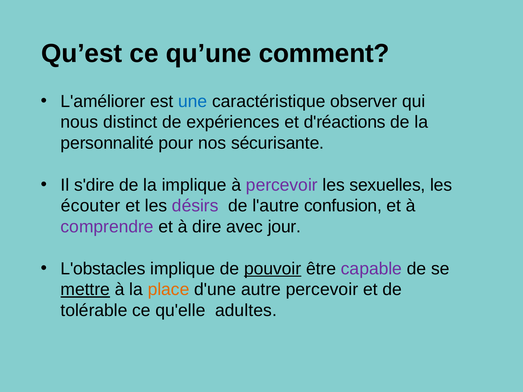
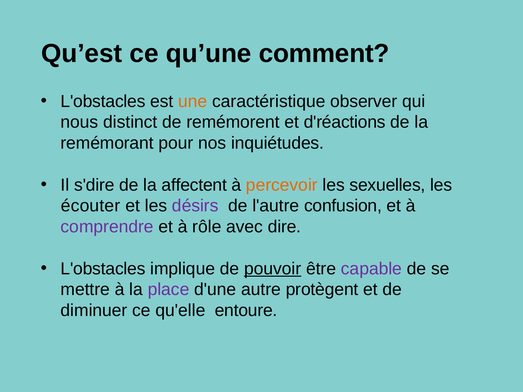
L'améliorer at (103, 101): L'améliorer -> L'obstacles
une colour: blue -> orange
expériences: expériences -> remémorent
personnalité: personnalité -> remémorant
sécurisante: sécurisante -> inquiétudes
la implique: implique -> affectent
percevoir at (282, 185) colour: purple -> orange
dire: dire -> rôle
jour: jour -> dire
mettre underline: present -> none
place colour: orange -> purple
autre percevoir: percevoir -> protègent
tolérable: tolérable -> diminuer
adultes: adultes -> entoure
